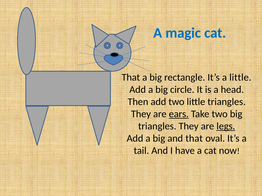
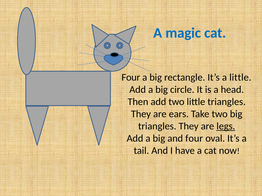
That at (131, 77): That -> Four
ears underline: present -> none
and that: that -> four
